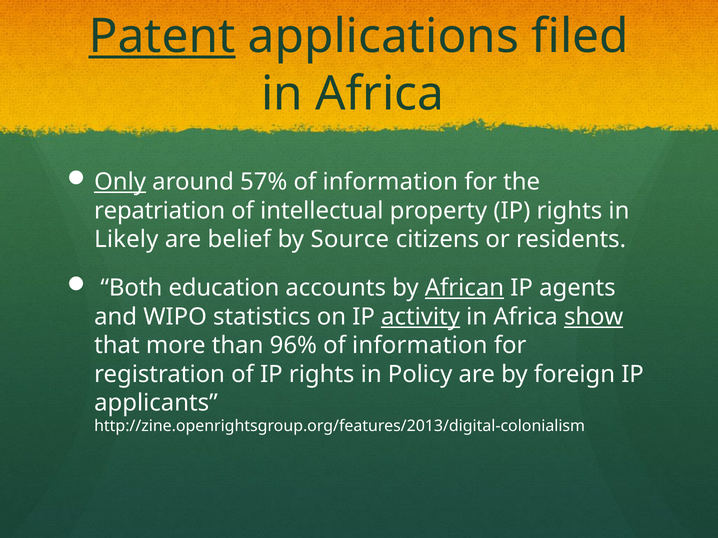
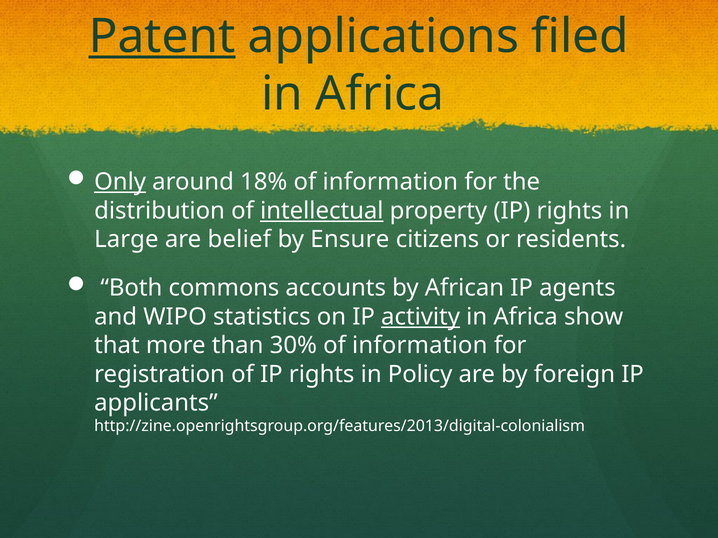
57%: 57% -> 18%
repatriation: repatriation -> distribution
intellectual underline: none -> present
Likely: Likely -> Large
Source: Source -> Ensure
education: education -> commons
African underline: present -> none
show underline: present -> none
96%: 96% -> 30%
